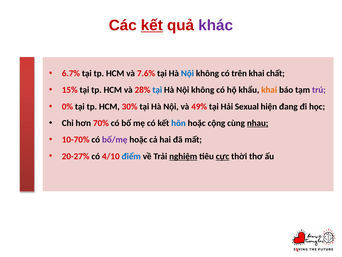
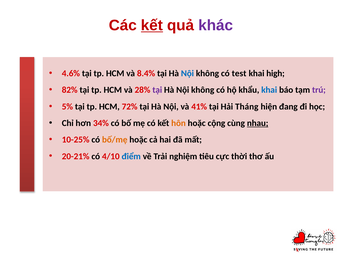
6.7%: 6.7% -> 4.6%
7.6%: 7.6% -> 8.4%
trên: trên -> test
chất: chất -> high
15%: 15% -> 82%
tại at (157, 90) colour: blue -> purple
khai at (269, 90) colour: orange -> blue
0%: 0% -> 5%
30%: 30% -> 72%
49%: 49% -> 41%
Sexual: Sexual -> Tháng
70%: 70% -> 34%
hôn colour: blue -> orange
10-70%: 10-70% -> 10-25%
bố/mẹ colour: purple -> orange
20-27%: 20-27% -> 20-21%
nghiệm underline: present -> none
cực underline: present -> none
